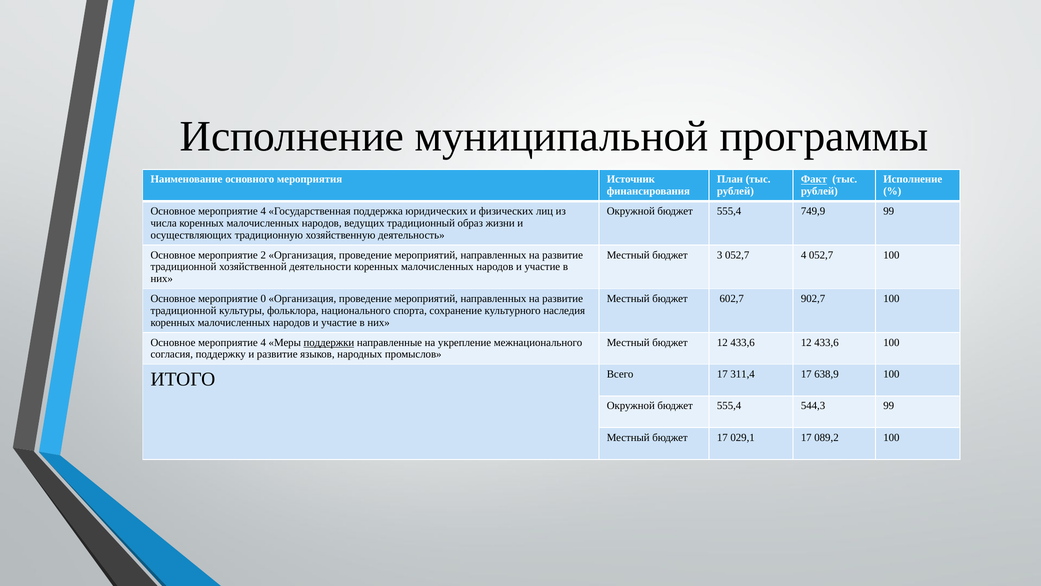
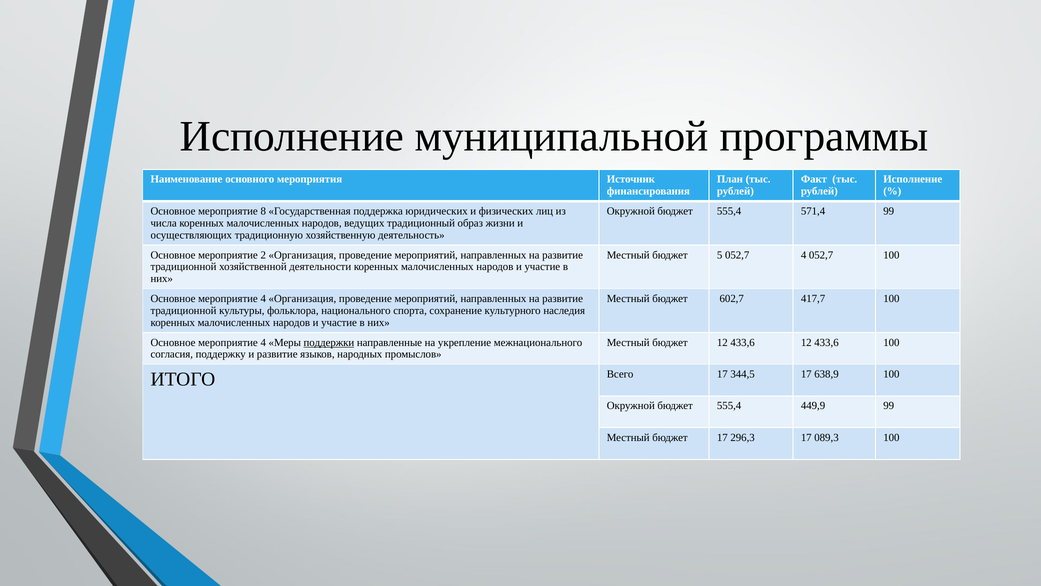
Факт underline: present -> none
4 at (263, 211): 4 -> 8
749,9: 749,9 -> 571,4
3: 3 -> 5
0 at (263, 298): 0 -> 4
902,7: 902,7 -> 417,7
311,4: 311,4 -> 344,5
544,3: 544,3 -> 449,9
029,1: 029,1 -> 296,3
089,2: 089,2 -> 089,3
